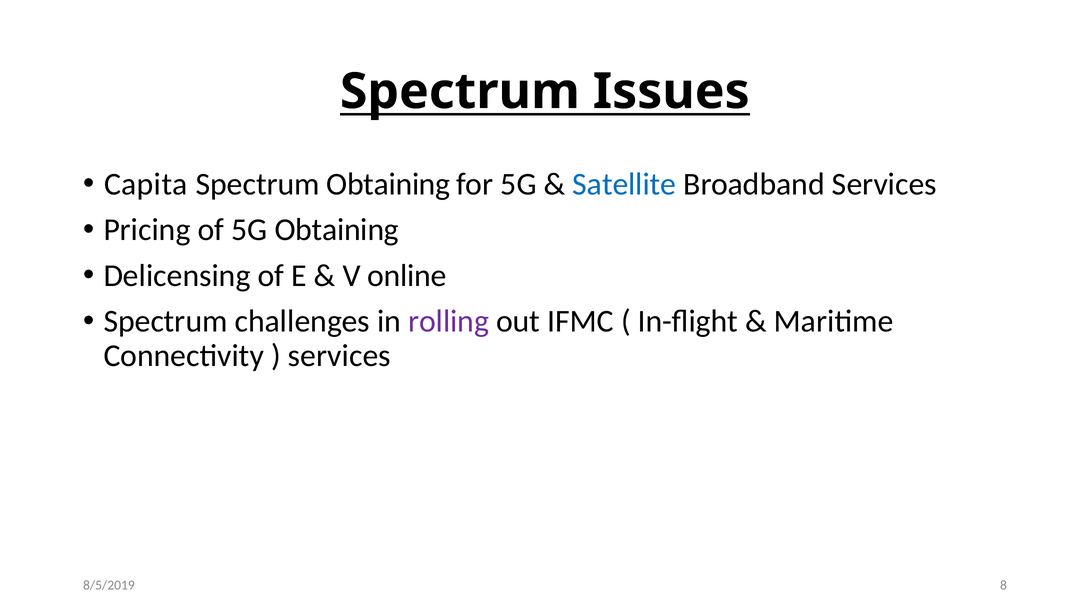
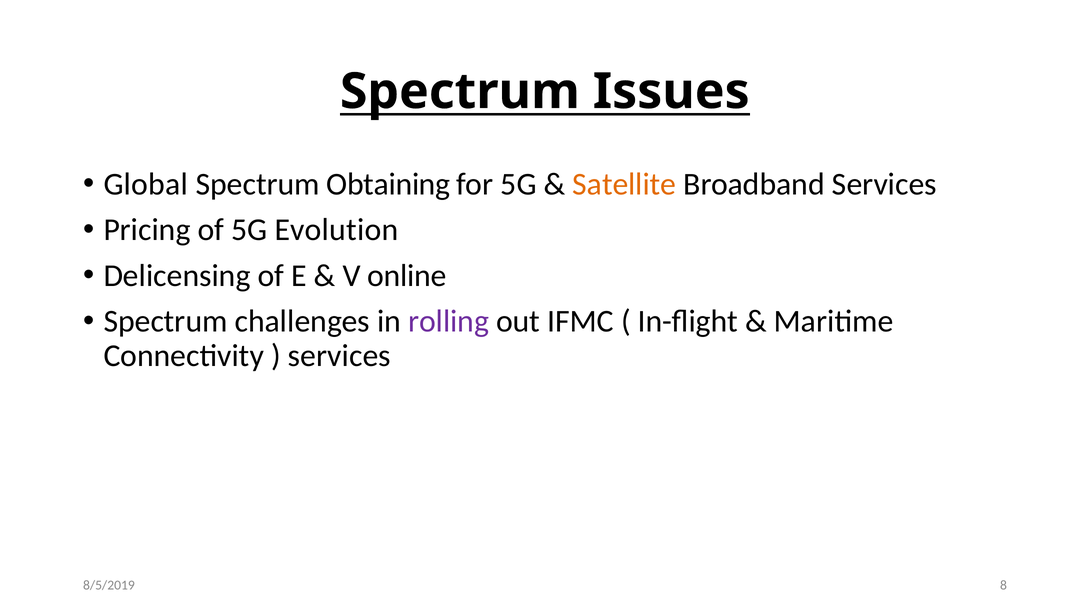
Capita: Capita -> Global
Satellite colour: blue -> orange
5G Obtaining: Obtaining -> Evolution
